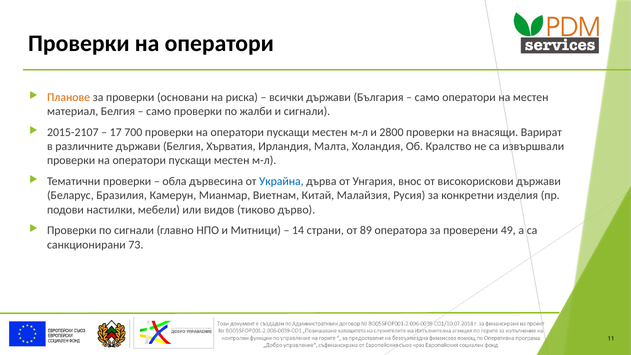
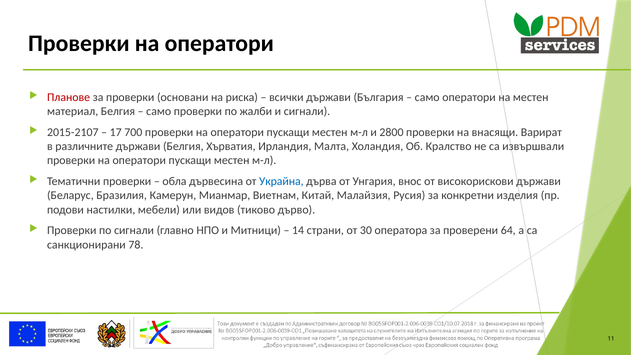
Планове colour: orange -> red
89: 89 -> 30
49: 49 -> 64
73: 73 -> 78
